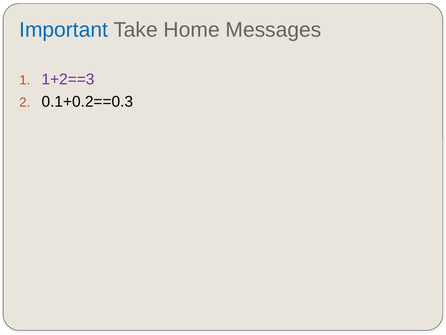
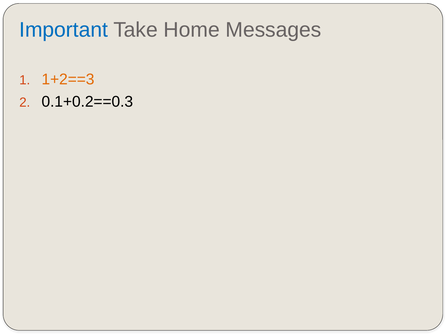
1+2==3 colour: purple -> orange
